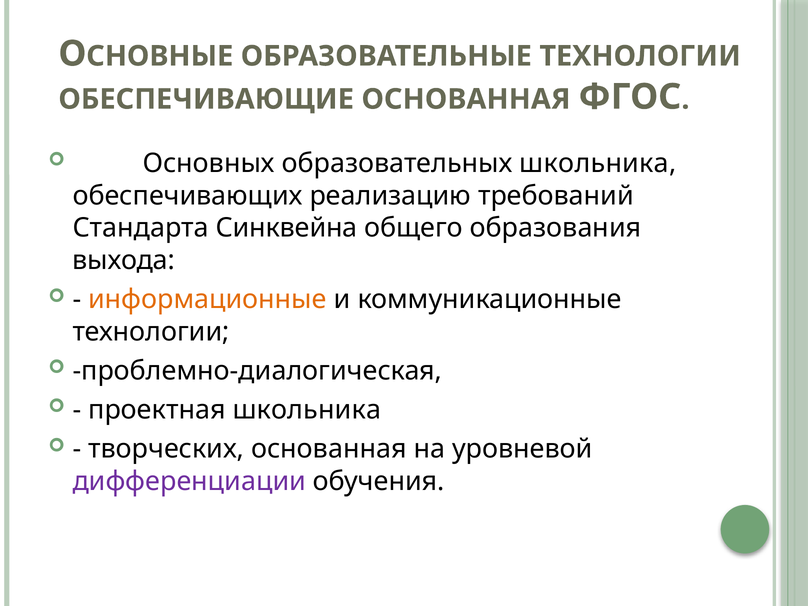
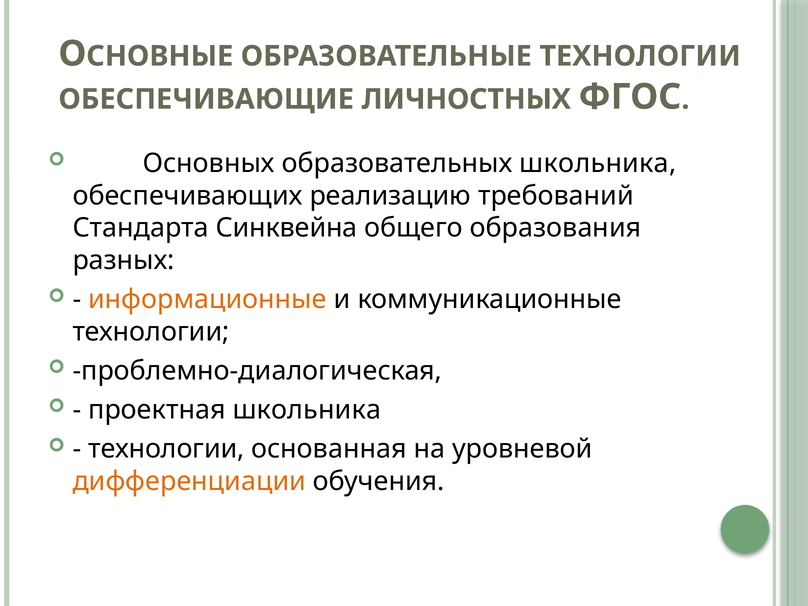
ОБЕСПЕЧИВАЮЩИЕ ОСНОВАННАЯ: ОСНОВАННАЯ -> ЛИЧНОСТНЫХ
выхода: выхода -> разных
творческих at (166, 449): творческих -> технологии
дифференциации colour: purple -> orange
